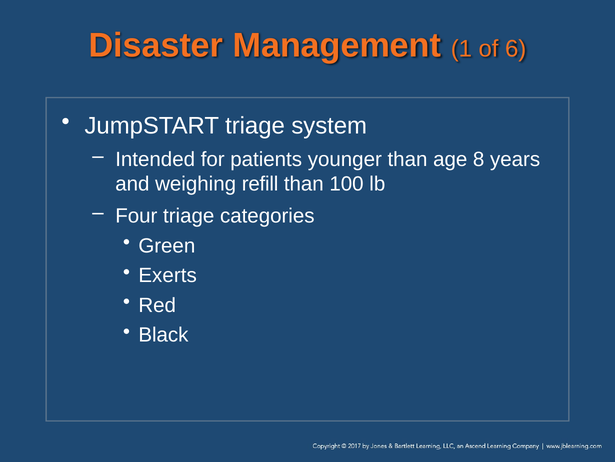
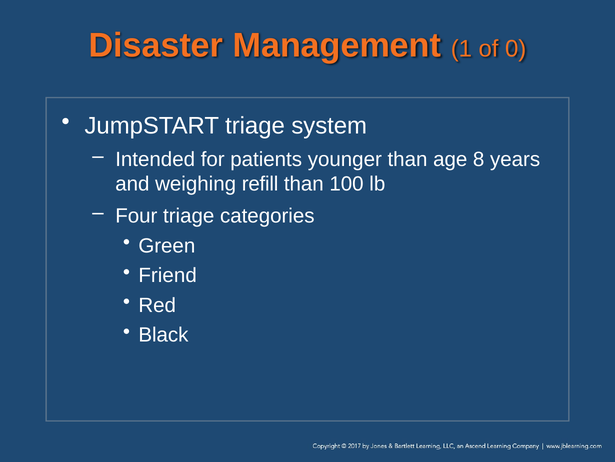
6: 6 -> 0
Exerts: Exerts -> Friend
